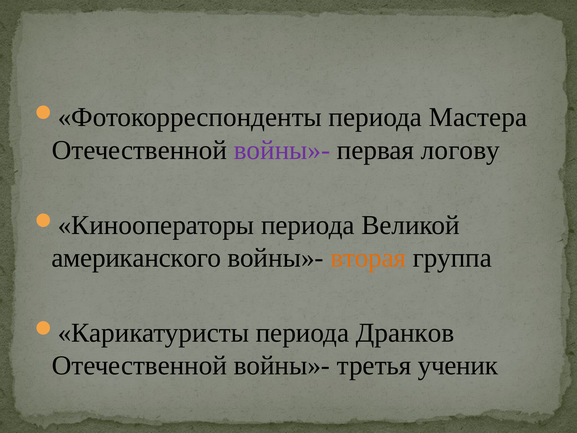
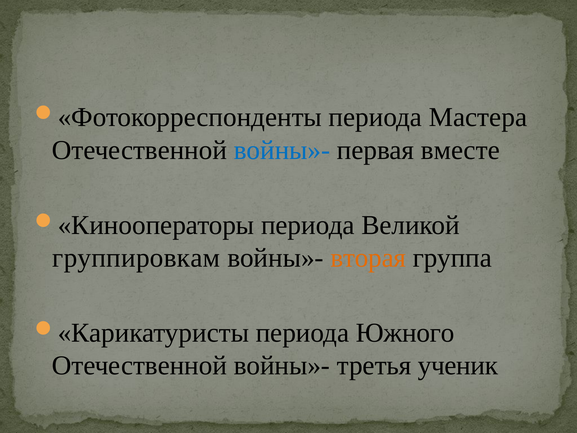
войны»- at (282, 150) colour: purple -> blue
логову: логову -> вместе
американского: американского -> группировкам
Дранков: Дранков -> Южного
